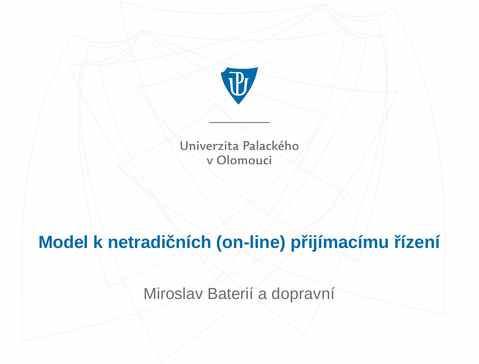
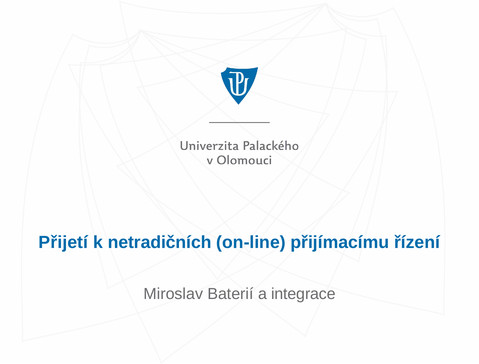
Model: Model -> Přijetí
dopravní: dopravní -> integrace
